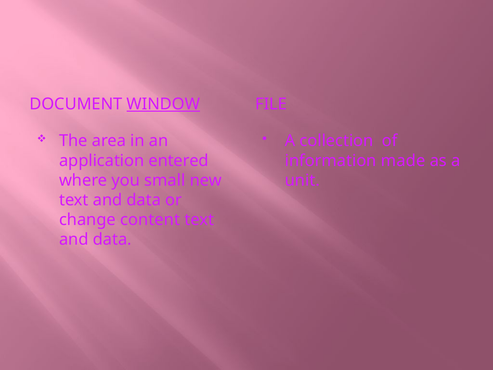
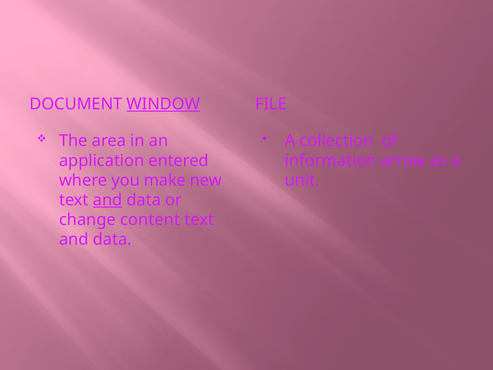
made: made -> arrow
small: small -> make
and at (108, 200) underline: none -> present
